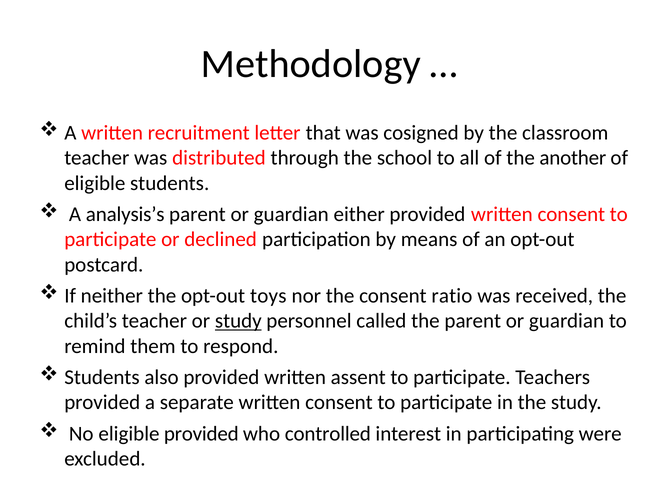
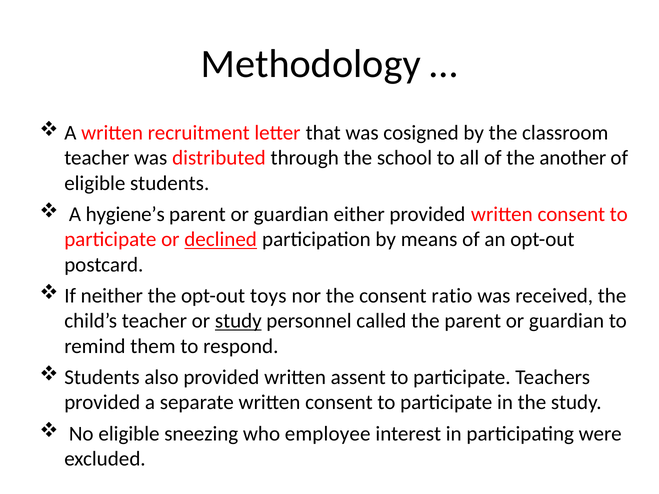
analysis’s: analysis’s -> hygiene’s
declined underline: none -> present
eligible provided: provided -> sneezing
controlled: controlled -> employee
